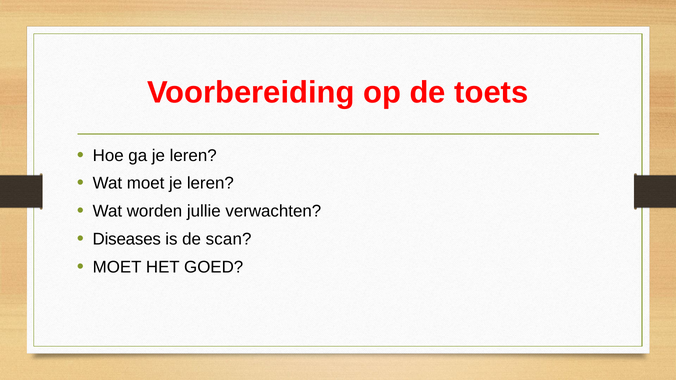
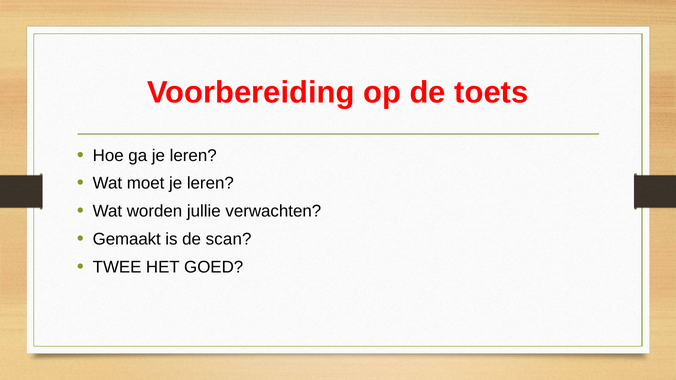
Diseases: Diseases -> Gemaakt
MOET at (117, 267): MOET -> TWEE
